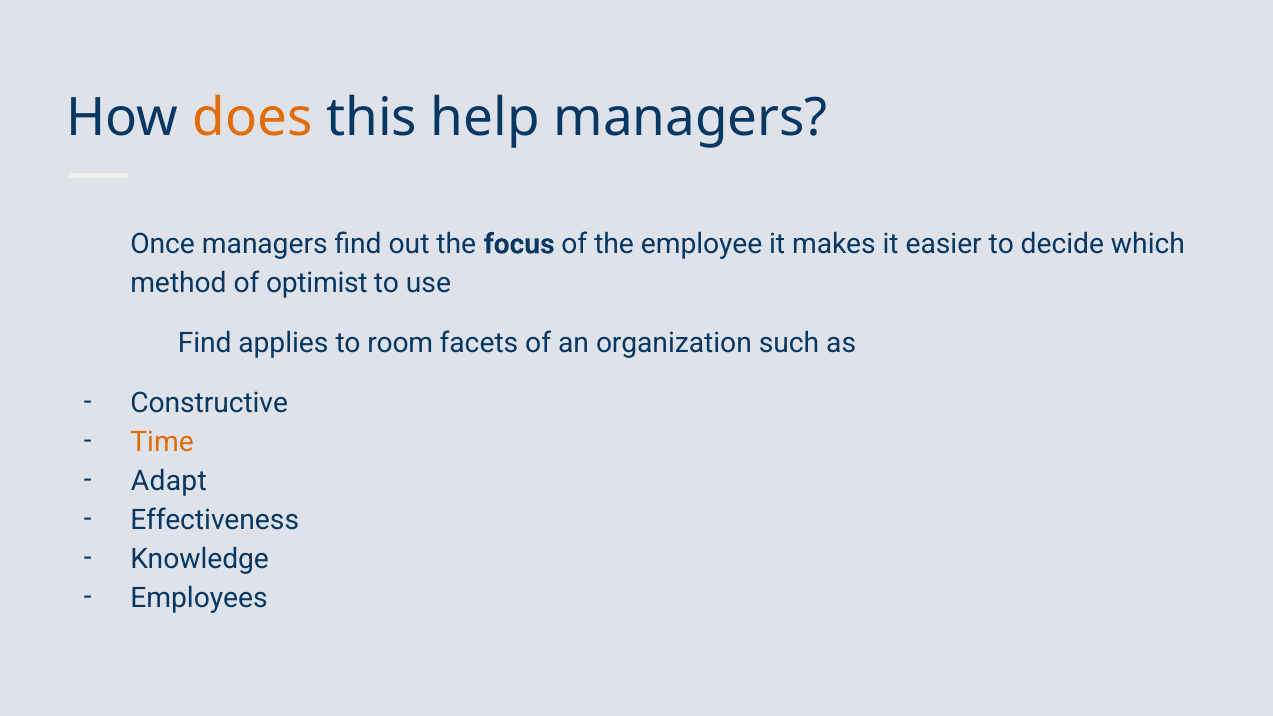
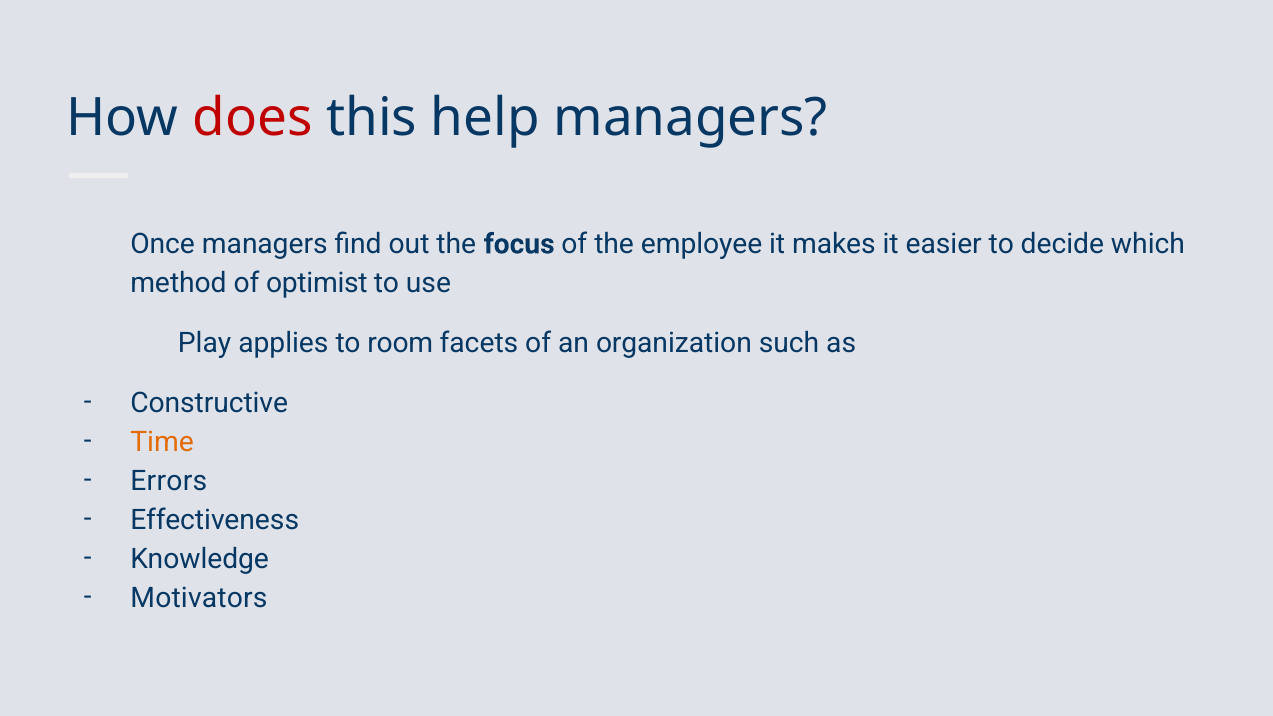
does colour: orange -> red
Find at (205, 343): Find -> Play
Adapt: Adapt -> Errors
Employees: Employees -> Motivators
